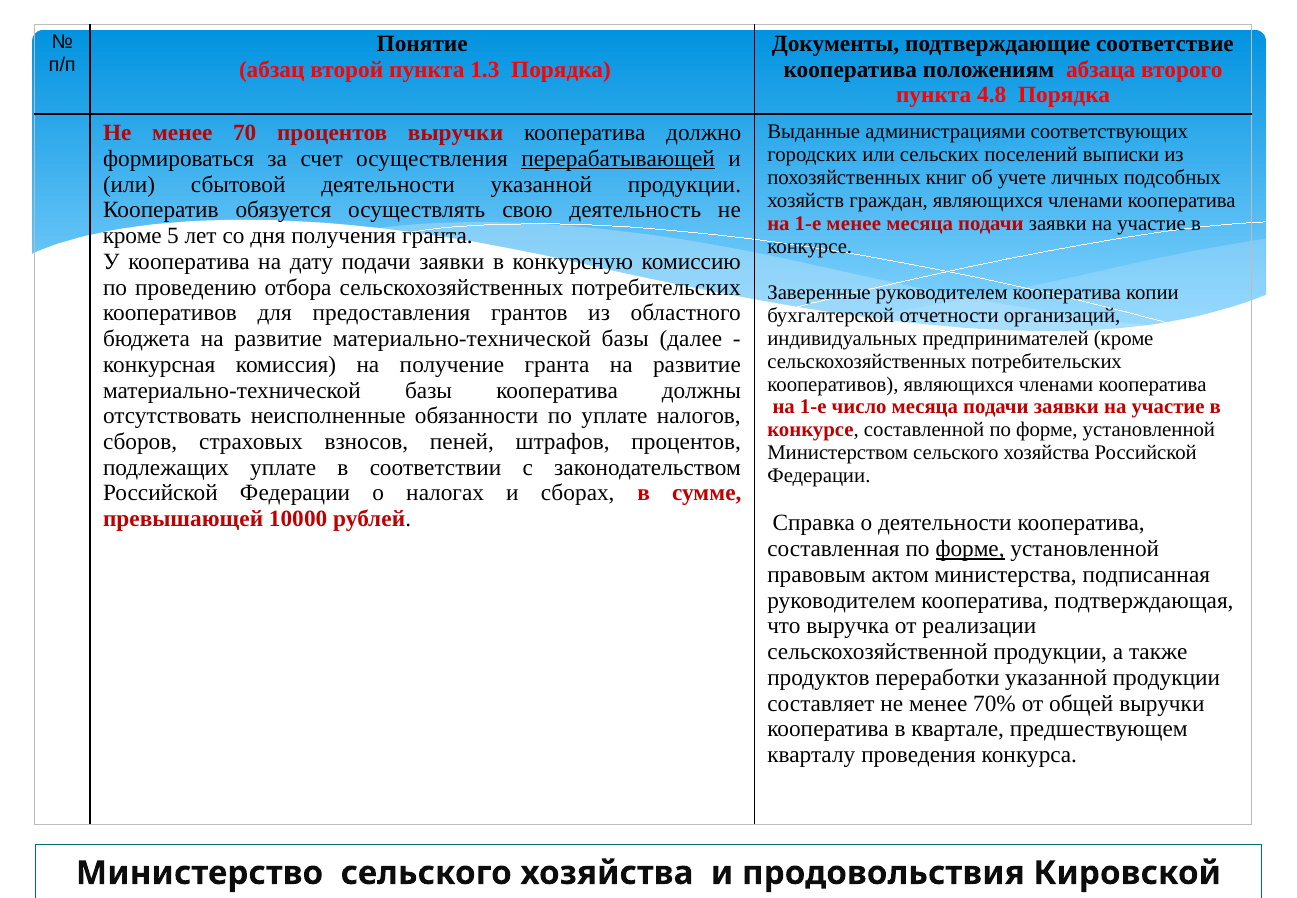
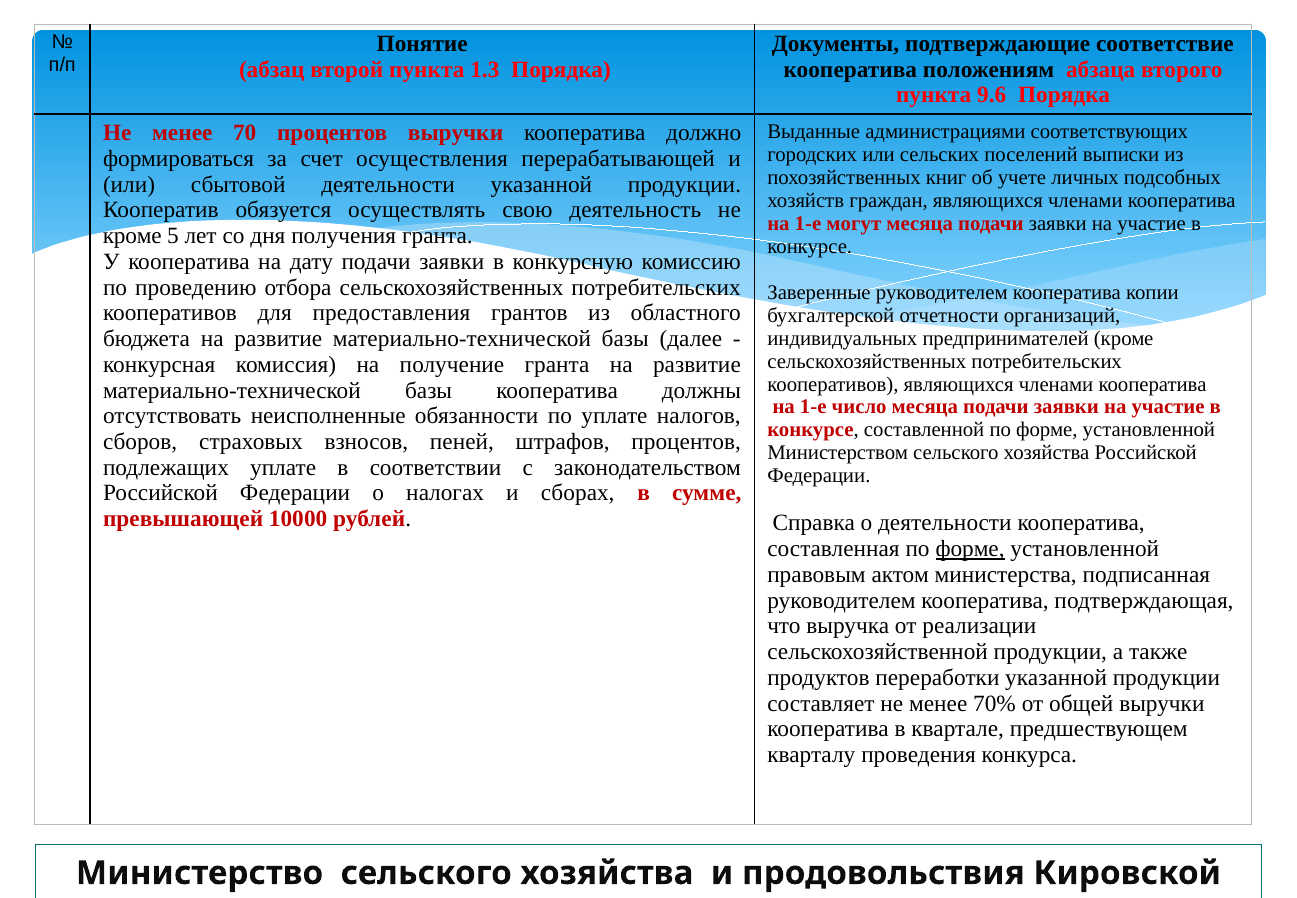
4.8: 4.8 -> 9.6
перерабатывающей underline: present -> none
1-е менее: менее -> могут
